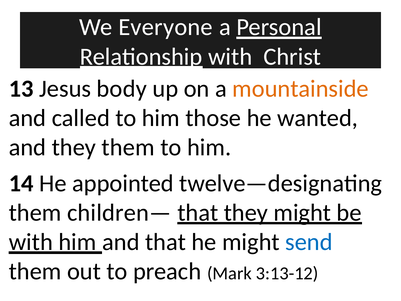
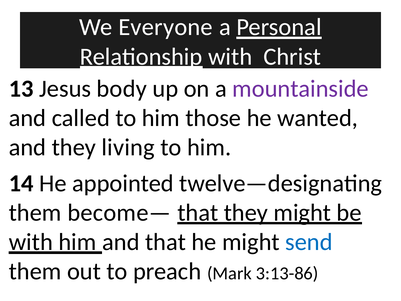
mountainside colour: orange -> purple
they them: them -> living
children—: children— -> become—
3:13-12: 3:13-12 -> 3:13-86
